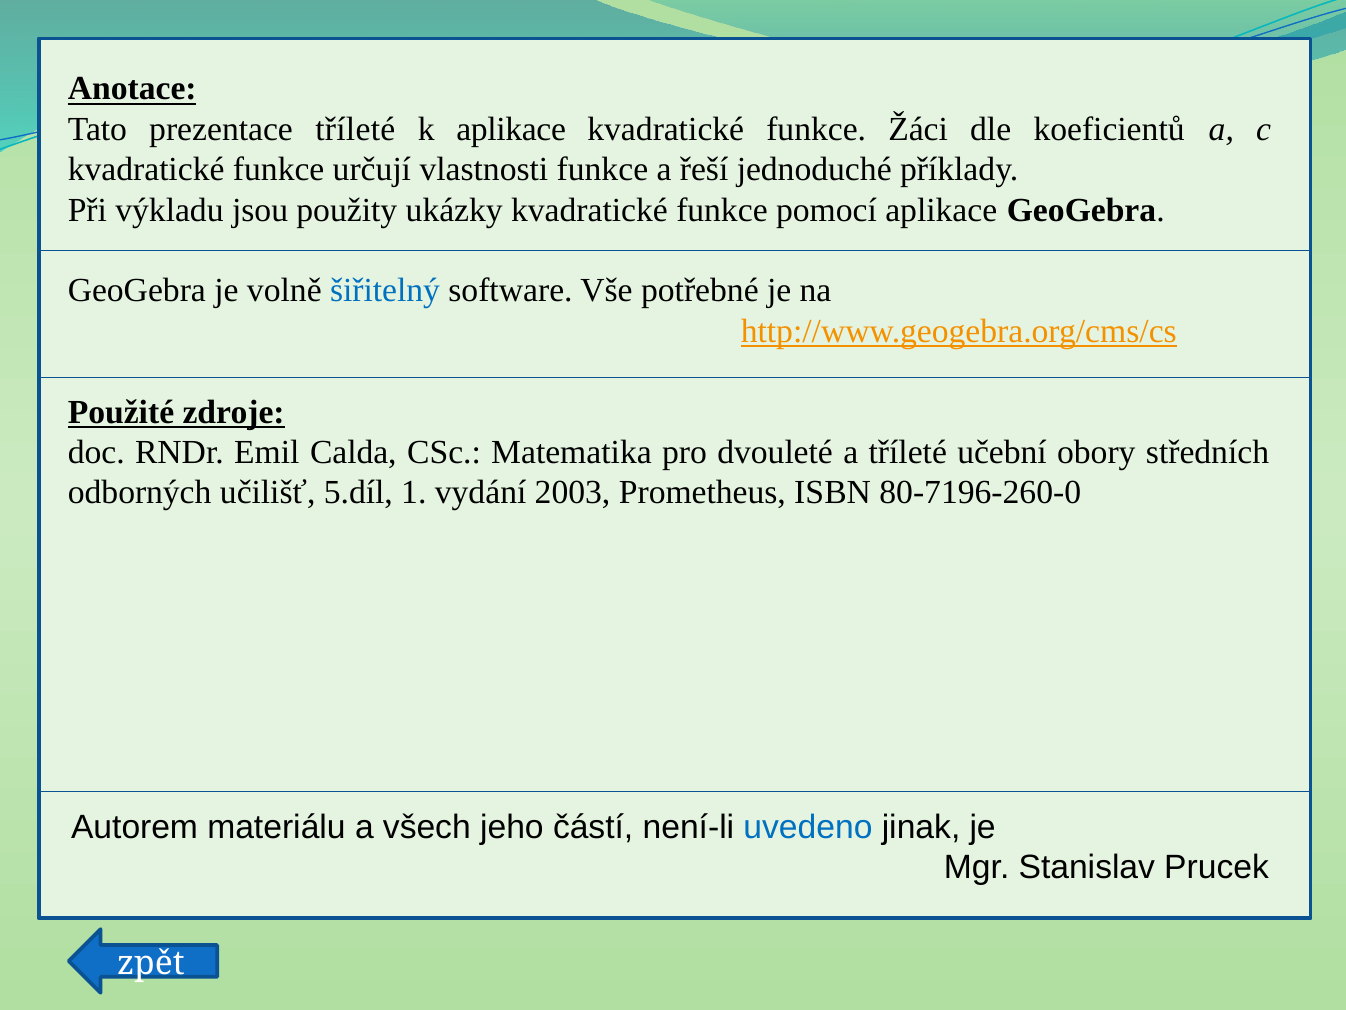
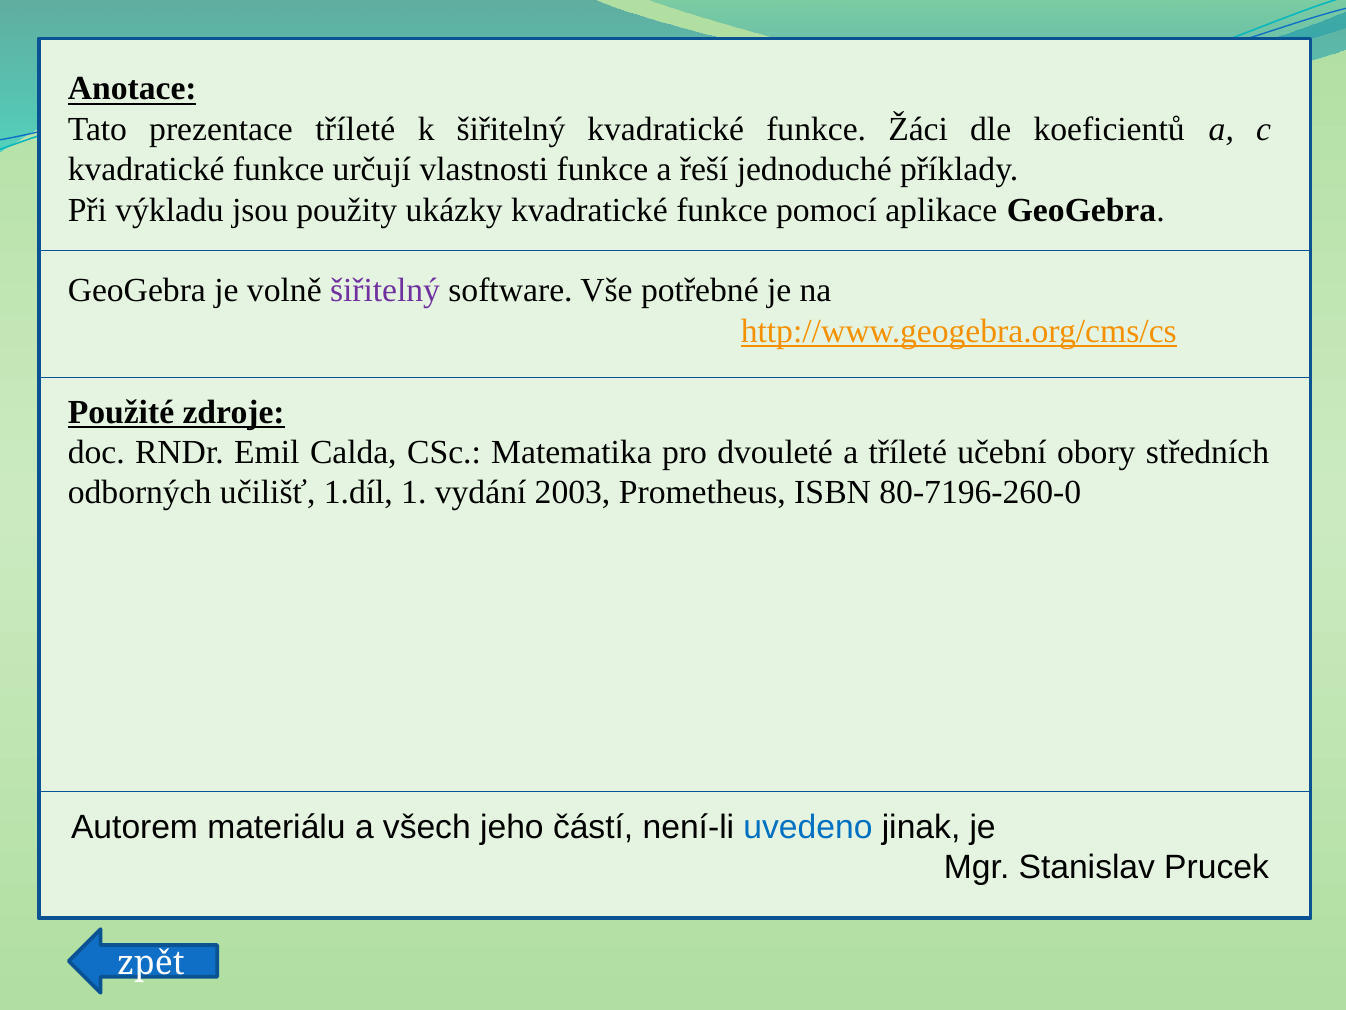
k aplikace: aplikace -> šiřitelný
šiřitelný at (385, 291) colour: blue -> purple
5.díl: 5.díl -> 1.díl
